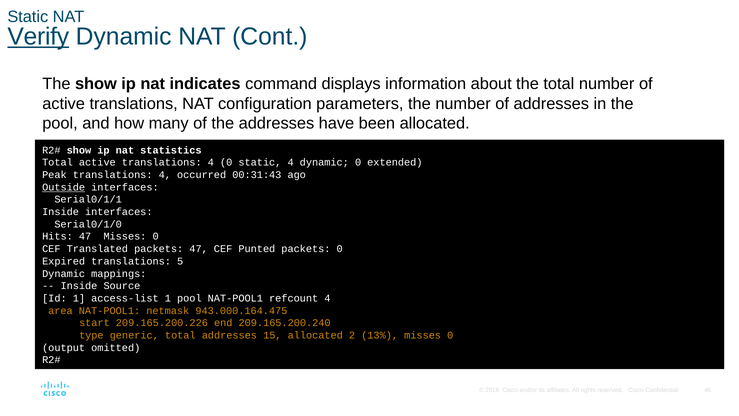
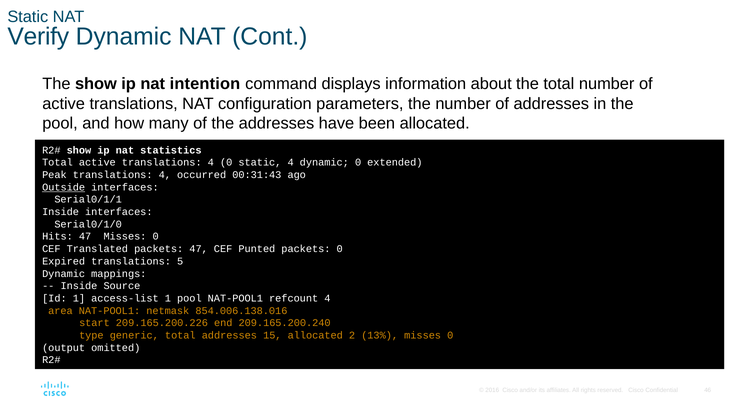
Verify underline: present -> none
indicates: indicates -> intention
943.000.164.475: 943.000.164.475 -> 854.006.138.016
